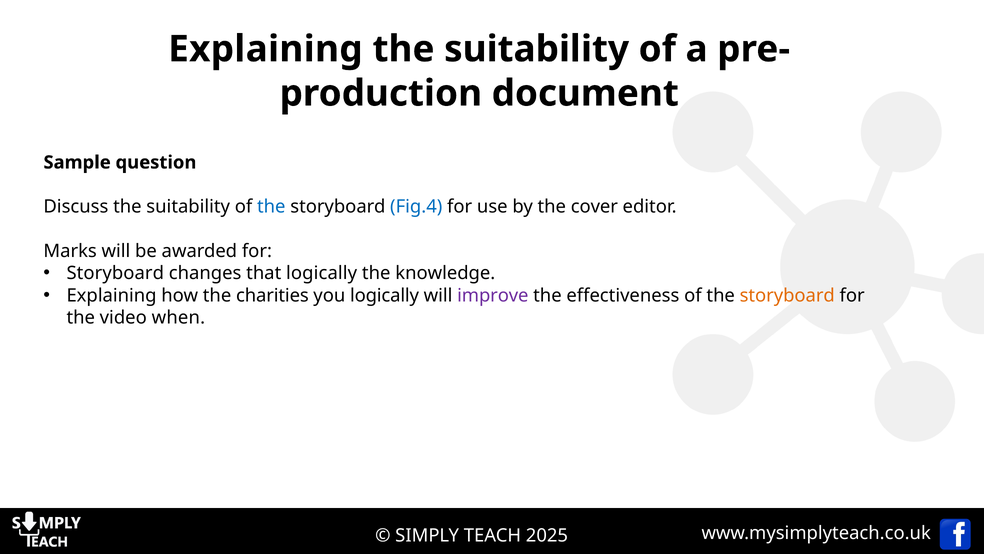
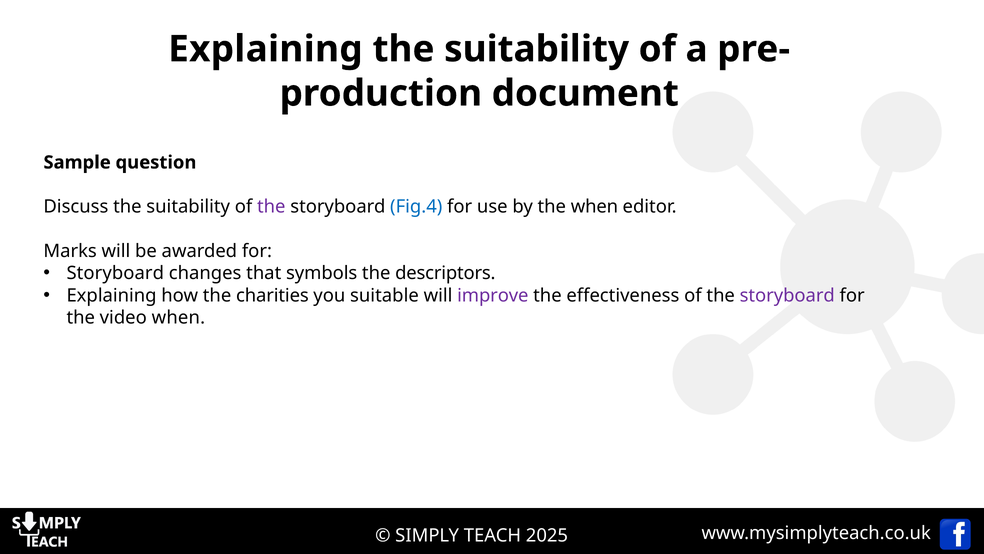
the at (271, 207) colour: blue -> purple
the cover: cover -> when
that logically: logically -> symbols
knowledge: knowledge -> descriptors
you logically: logically -> suitable
storyboard at (787, 295) colour: orange -> purple
